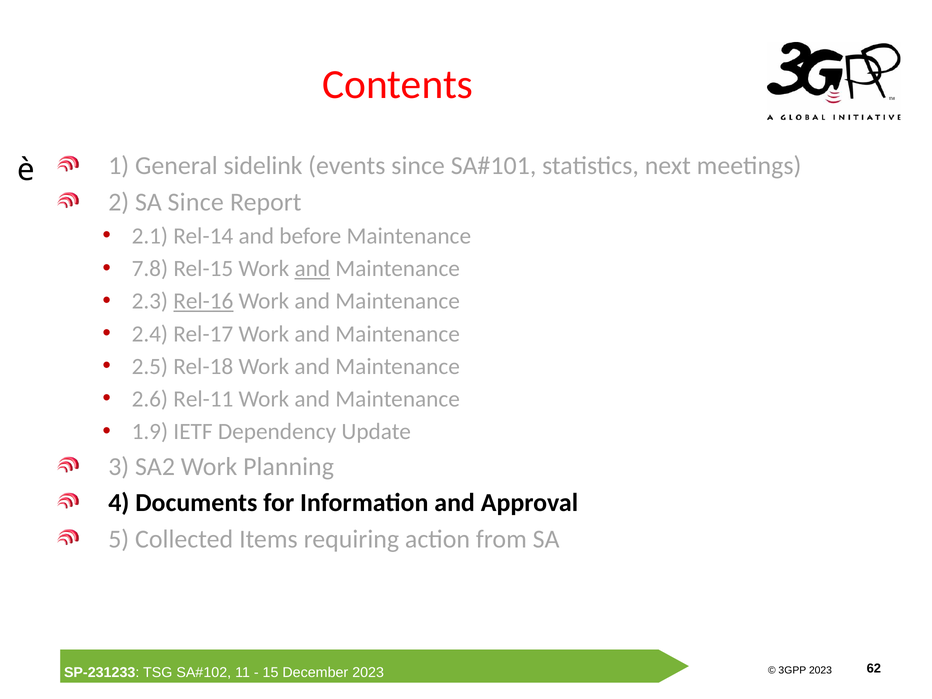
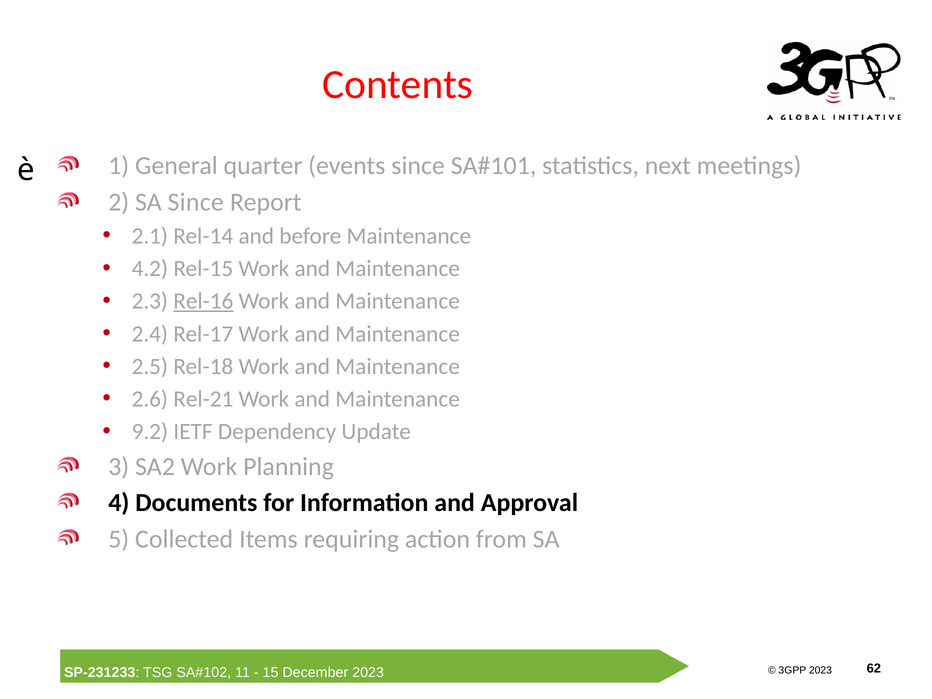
sidelink: sidelink -> quarter
7.8: 7.8 -> 4.2
and at (312, 269) underline: present -> none
Rel-11: Rel-11 -> Rel-21
1.9: 1.9 -> 9.2
